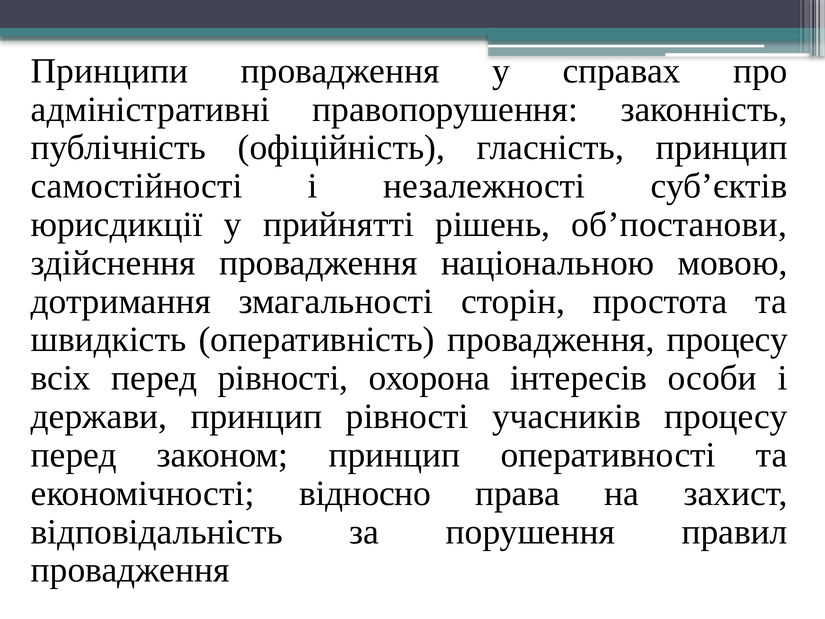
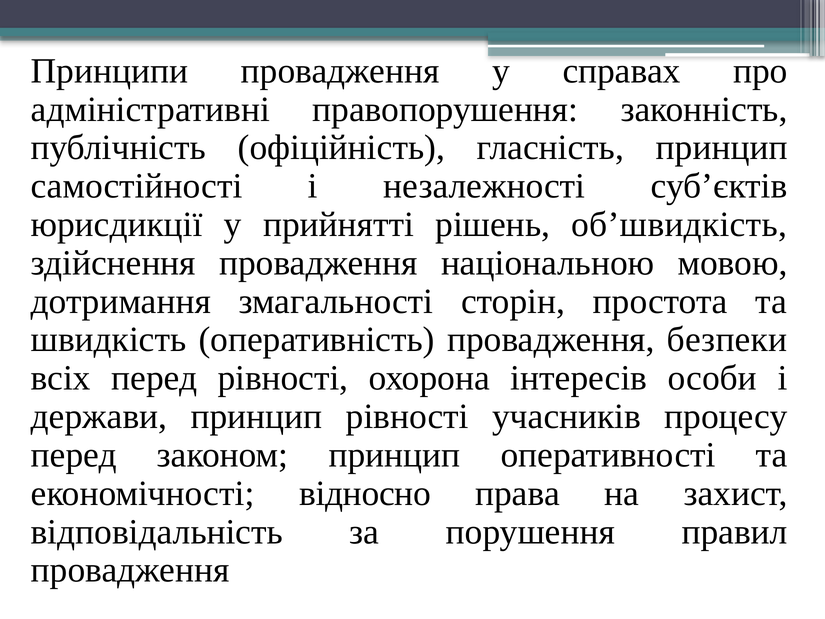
об’постанови: об’постанови -> об’швидкість
провадження процесу: процесу -> безпеки
